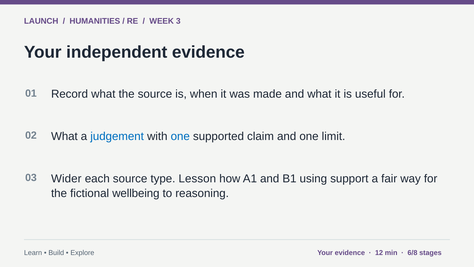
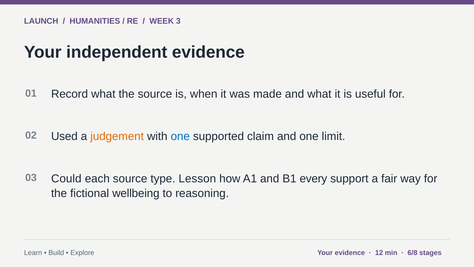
02 What: What -> Used
judgement colour: blue -> orange
Wider: Wider -> Could
using: using -> every
